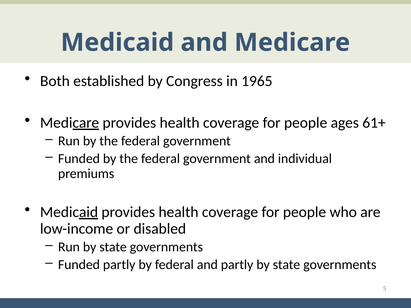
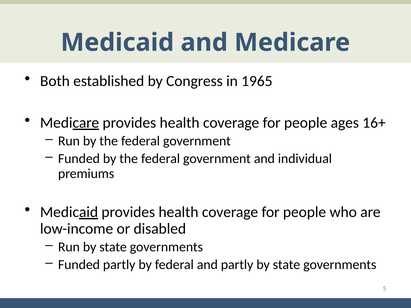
61+: 61+ -> 16+
